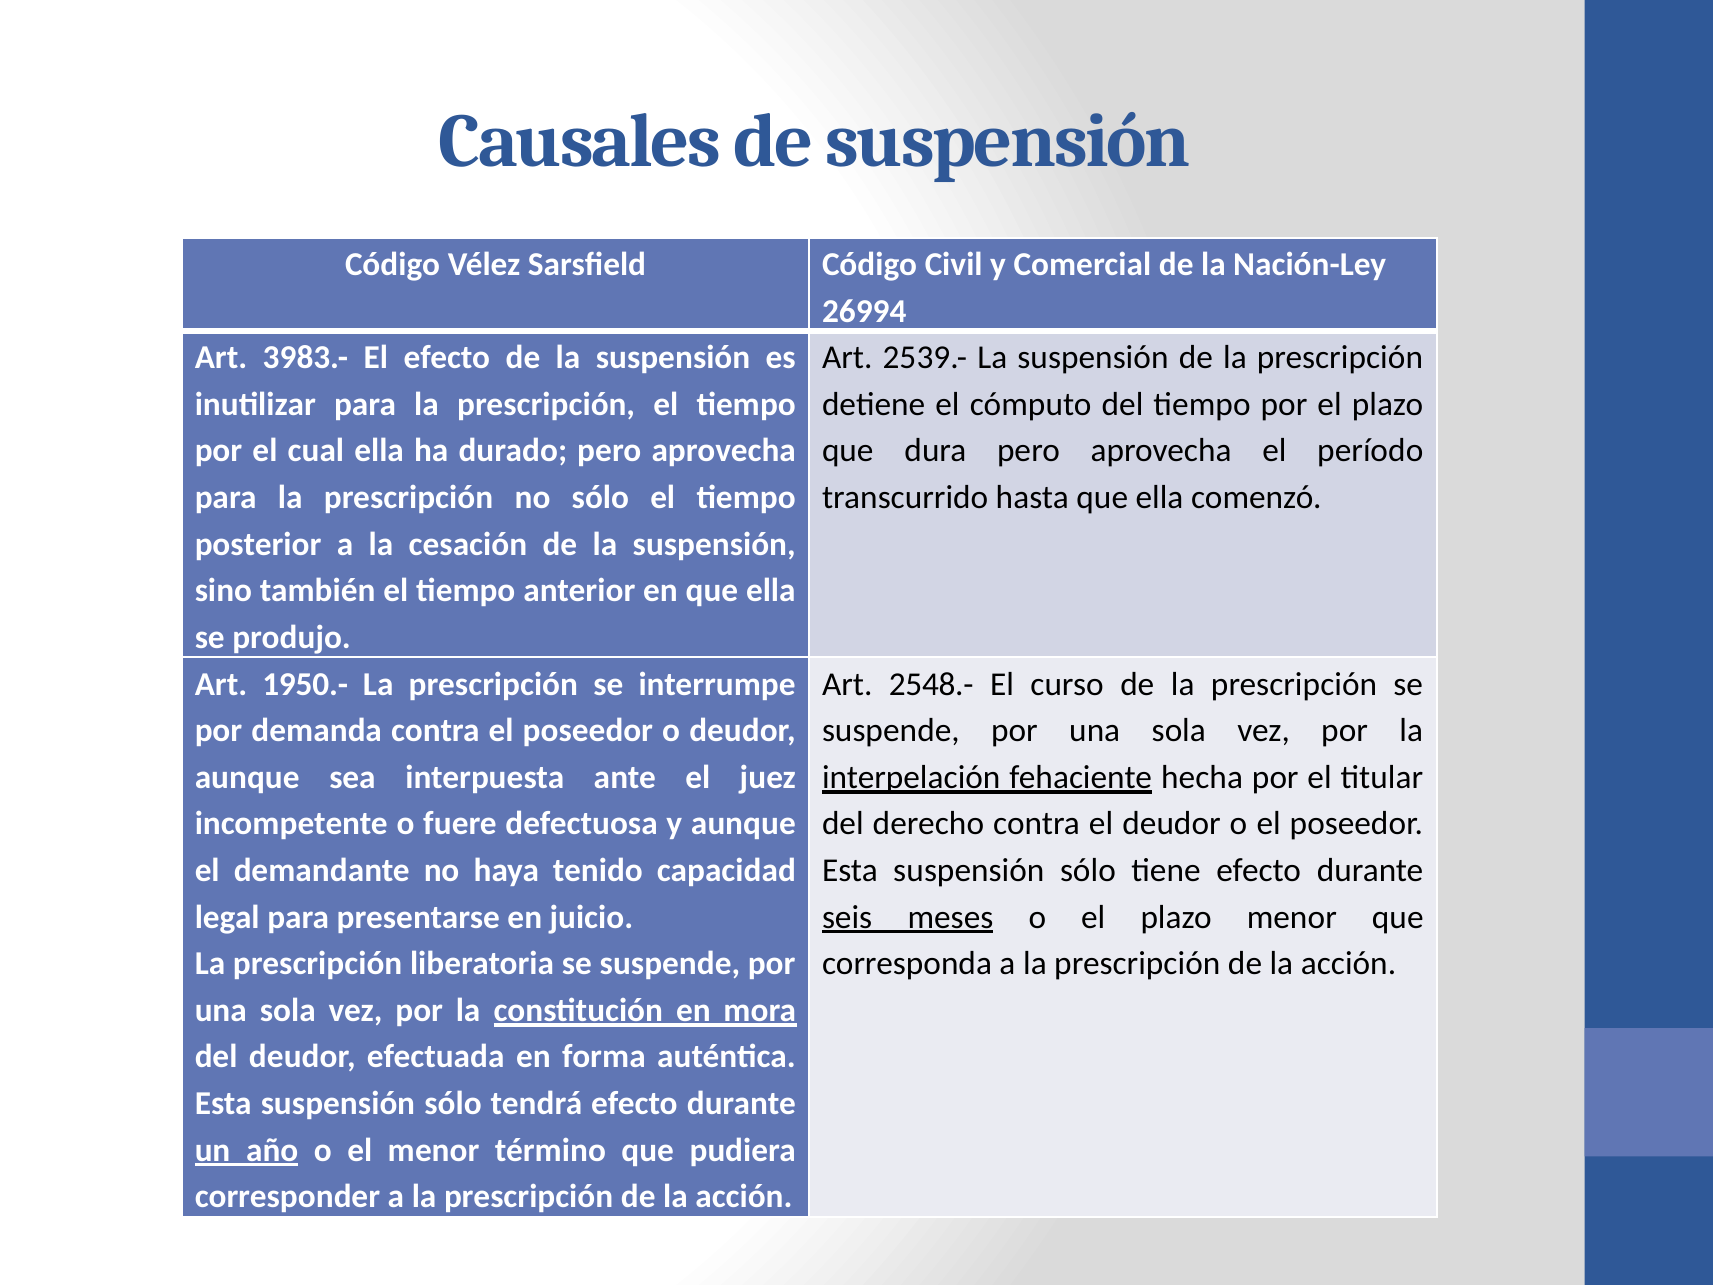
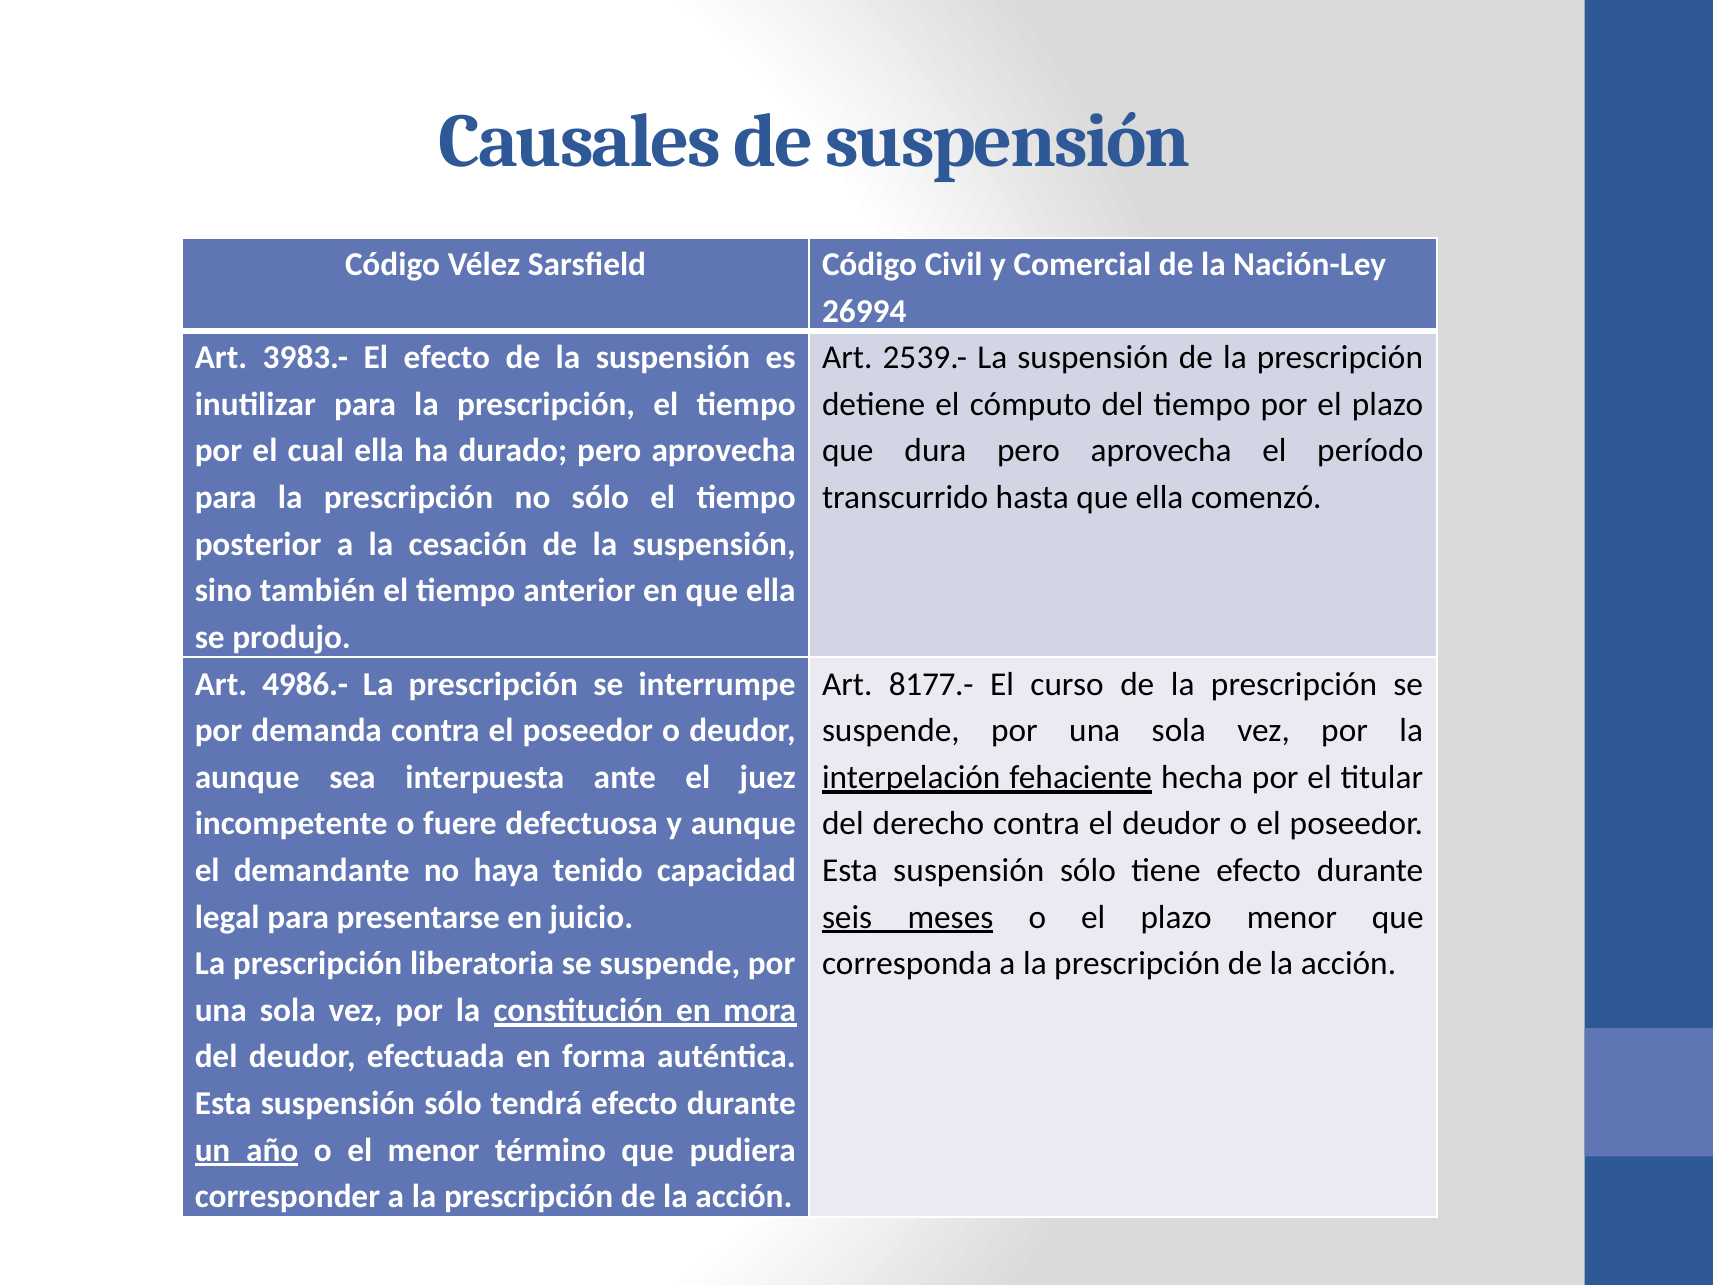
1950.-: 1950.- -> 4986.-
2548.-: 2548.- -> 8177.-
